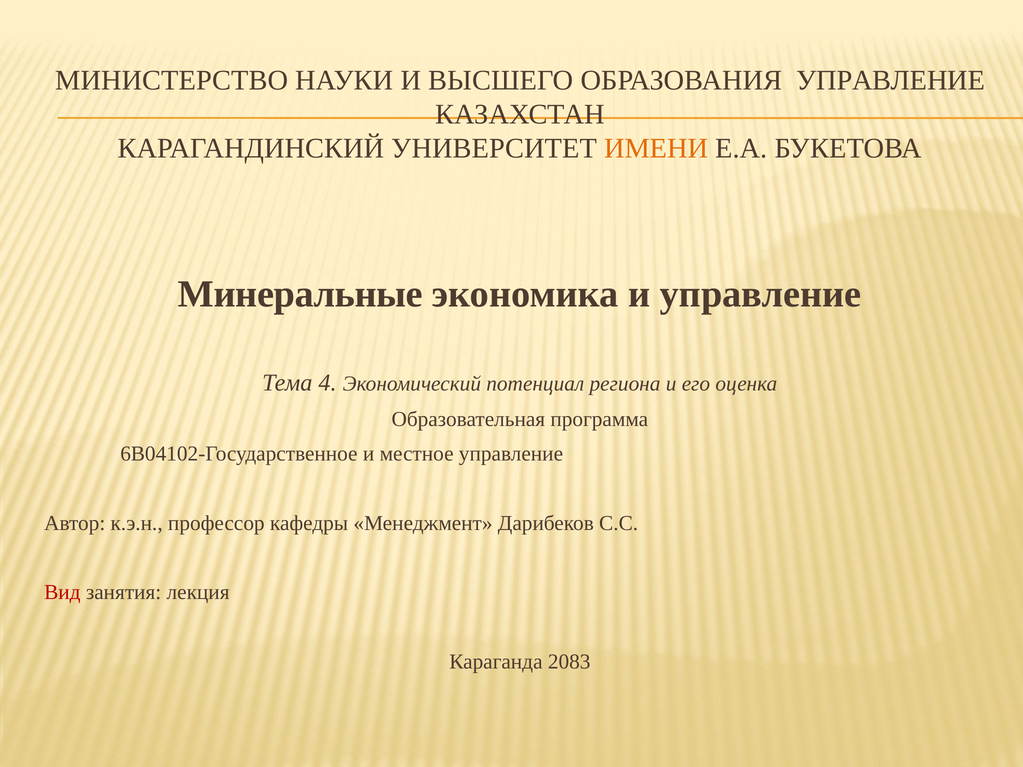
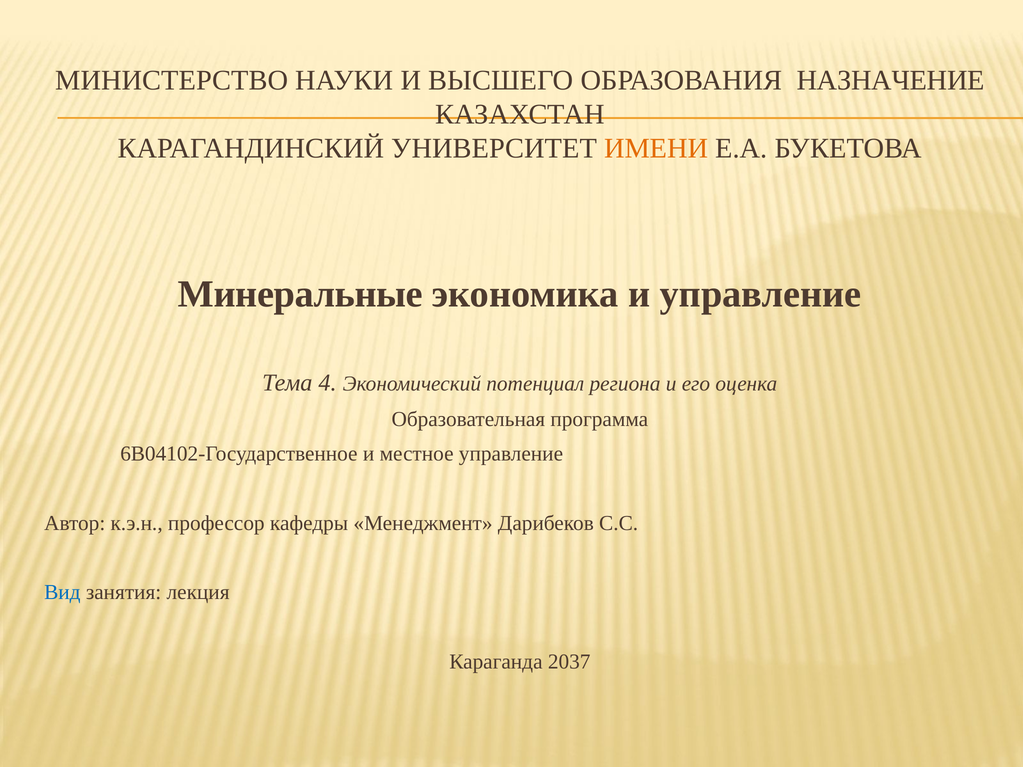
ОБРАЗОВАНИЯ УПРАВЛЕНИЕ: УПРАВЛЕНИЕ -> НАЗНАЧЕНИЕ
Вид colour: red -> blue
2083: 2083 -> 2037
